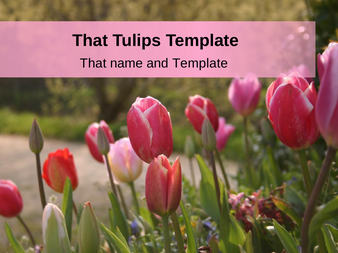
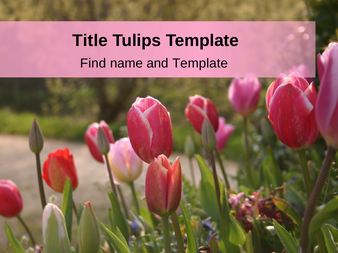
That at (90, 41): That -> Title
That at (93, 63): That -> Find
